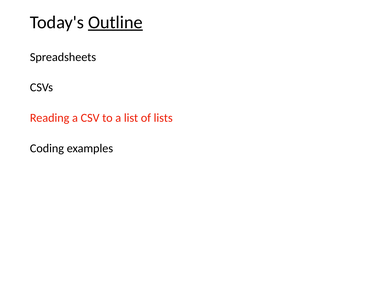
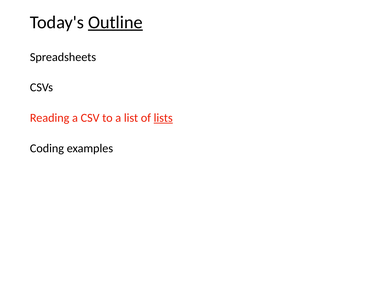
lists underline: none -> present
